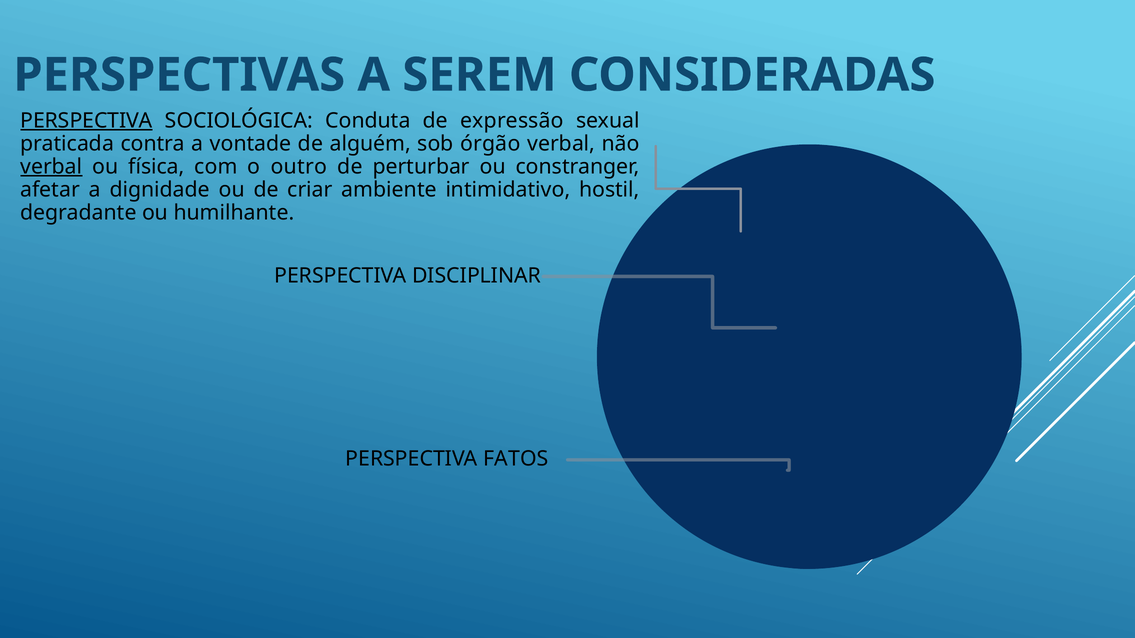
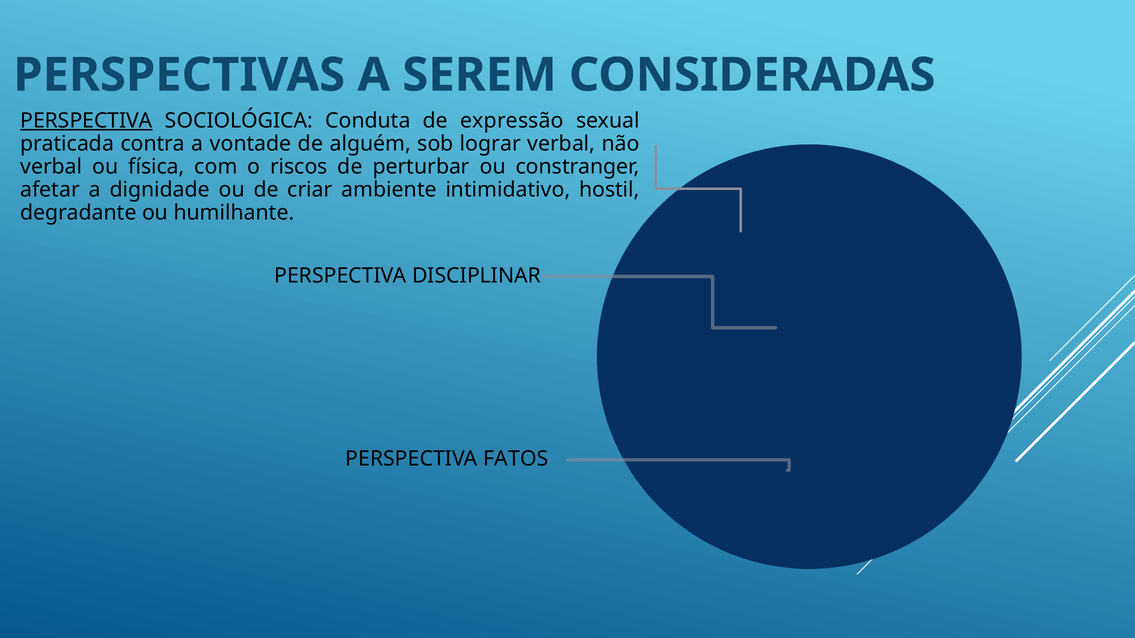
órgão: órgão -> lograr
verbal at (51, 167) underline: present -> none
outro: outro -> riscos
